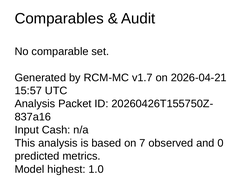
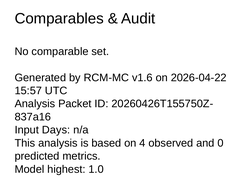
v1.7: v1.7 -> v1.6
2026-04-21: 2026-04-21 -> 2026-04-22
Cash: Cash -> Days
7: 7 -> 4
